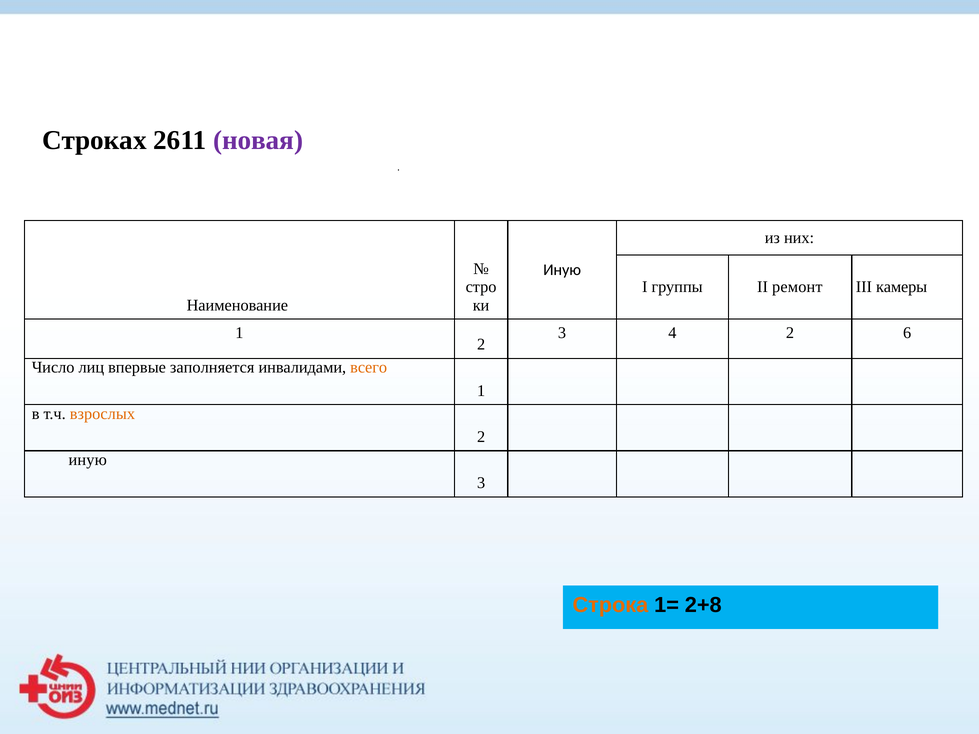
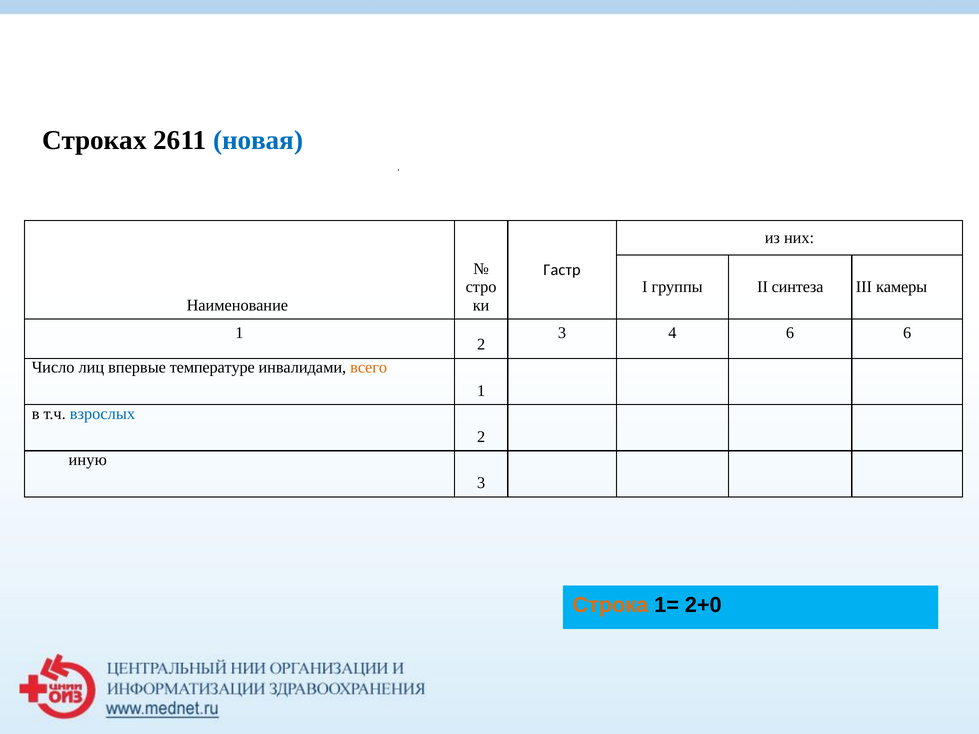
новая colour: purple -> blue
Иную at (562, 270): Иную -> Гастр
ремонт: ремонт -> синтеза
4 2: 2 -> 6
заполняется: заполняется -> температуре
взрослых colour: orange -> blue
2+8: 2+8 -> 2+0
